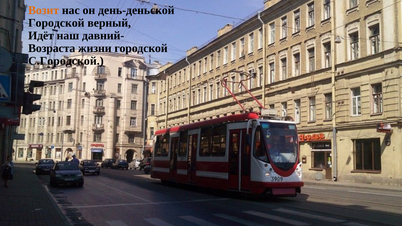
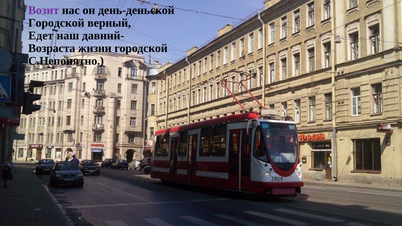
Возит colour: orange -> purple
Идёт: Идёт -> Едет
С.Городской: С.Городской -> С.Непонятно
